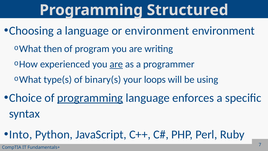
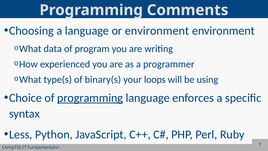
Structured: Structured -> Comments
then: then -> data
are at (116, 64) underline: present -> none
Into: Into -> Less
